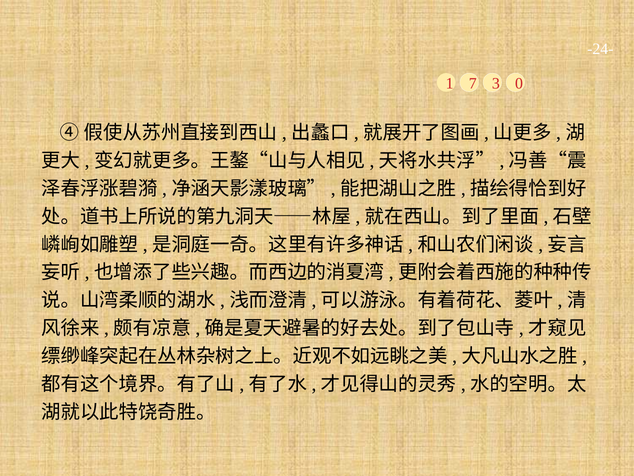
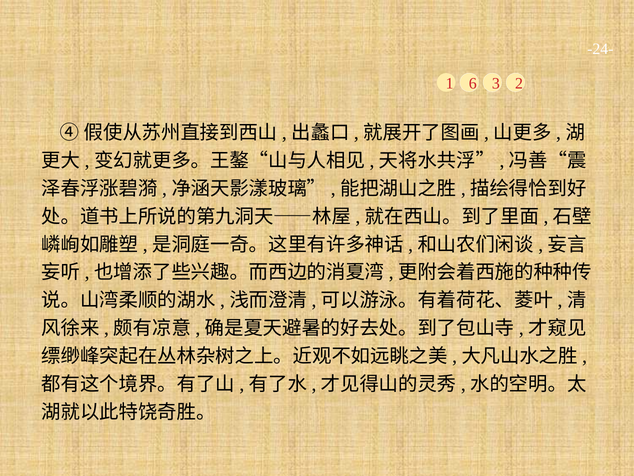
7: 7 -> 6
0: 0 -> 2
